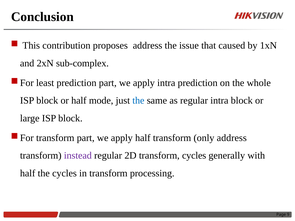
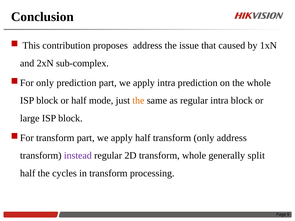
least at (45, 83): least -> only
the at (138, 101) colour: blue -> orange
transform cycles: cycles -> whole
with: with -> split
